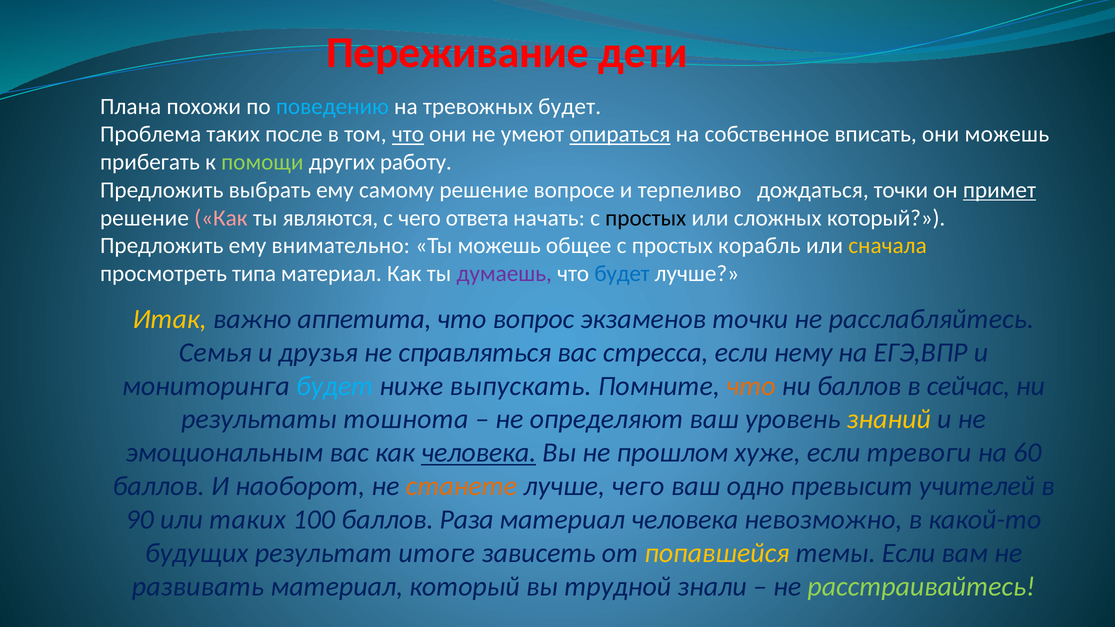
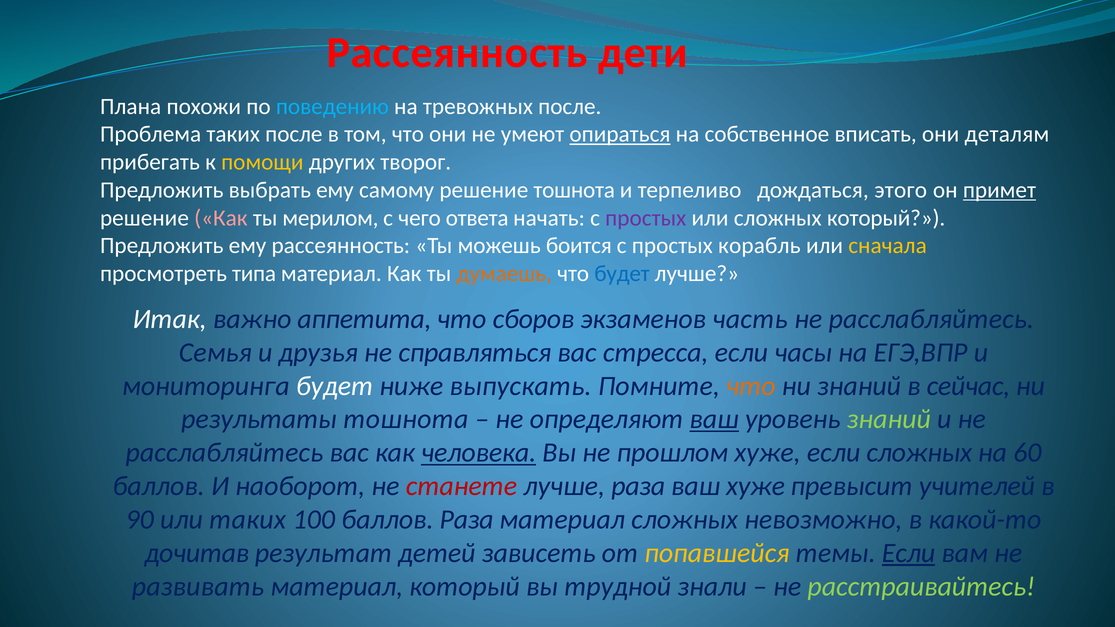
Переживание at (458, 53): Переживание -> Рассеянность
тревожных будет: будет -> после
что at (408, 134) underline: present -> none
они можешь: можешь -> деталям
помощи colour: light green -> yellow
работу: работу -> творог
решение вопросе: вопросе -> тошнота
дождаться точки: точки -> этого
являются: являются -> мерилом
простых at (646, 218) colour: black -> purple
ему внимательно: внимательно -> рассеянность
общее: общее -> боится
думаешь colour: purple -> orange
Итак colour: yellow -> white
вопрос: вопрос -> сборов
экзаменов точки: точки -> часть
нему: нему -> часы
будет at (335, 386) colour: light blue -> white
ни баллов: баллов -> знаний
ваш at (714, 419) underline: none -> present
знаний at (889, 419) colour: yellow -> light green
эмоциональным at (224, 453): эмоциональным -> расслабляйтесь
если тревоги: тревоги -> сложных
станете colour: orange -> red
лучше чего: чего -> раза
ваш одно: одно -> хуже
материал человека: человека -> сложных
будущих: будущих -> дочитав
итоге: итоге -> детей
Если at (909, 553) underline: none -> present
